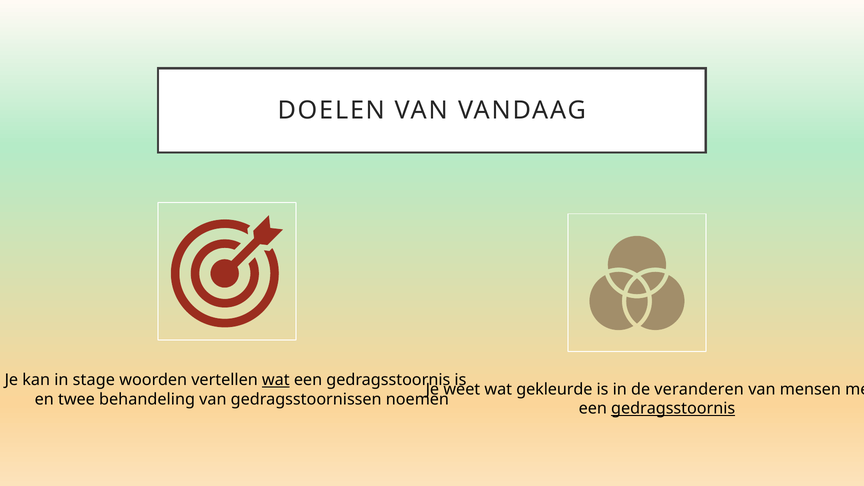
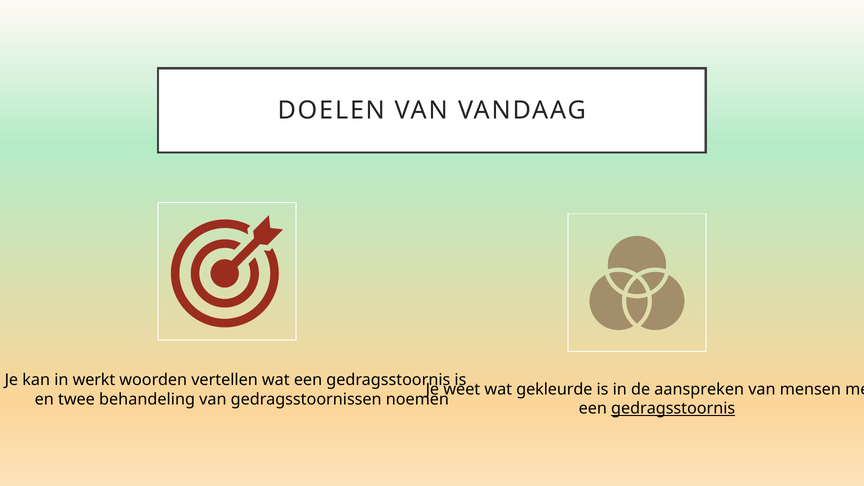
stage: stage -> werkt
wat at (276, 380) underline: present -> none
veranderen: veranderen -> aanspreken
